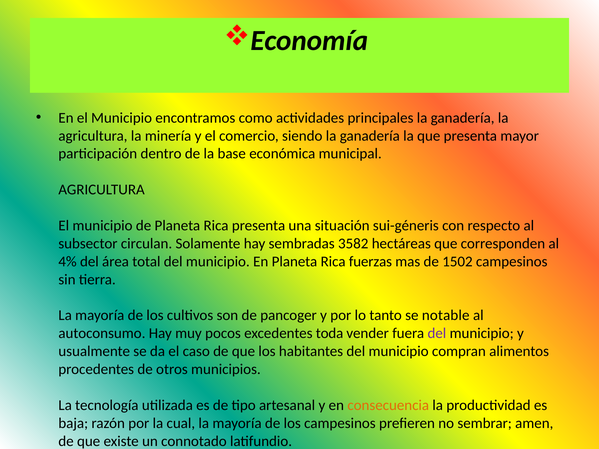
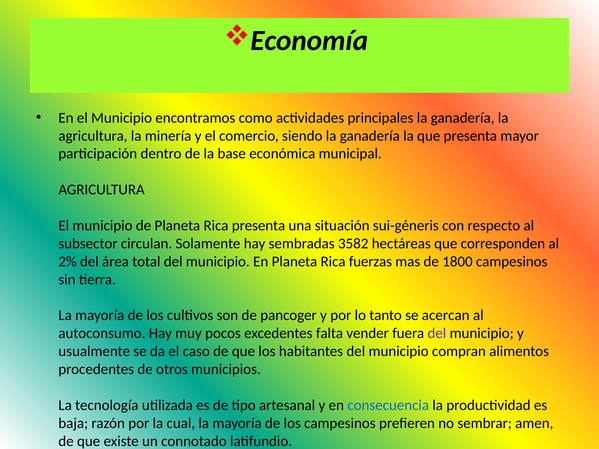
4%: 4% -> 2%
1502: 1502 -> 1800
notable: notable -> acercan
toda: toda -> falta
consecuencia colour: orange -> blue
